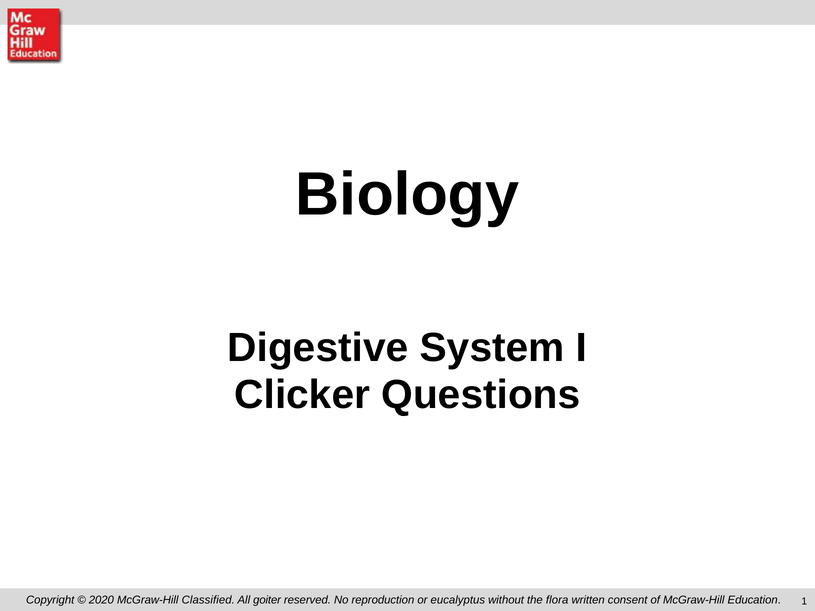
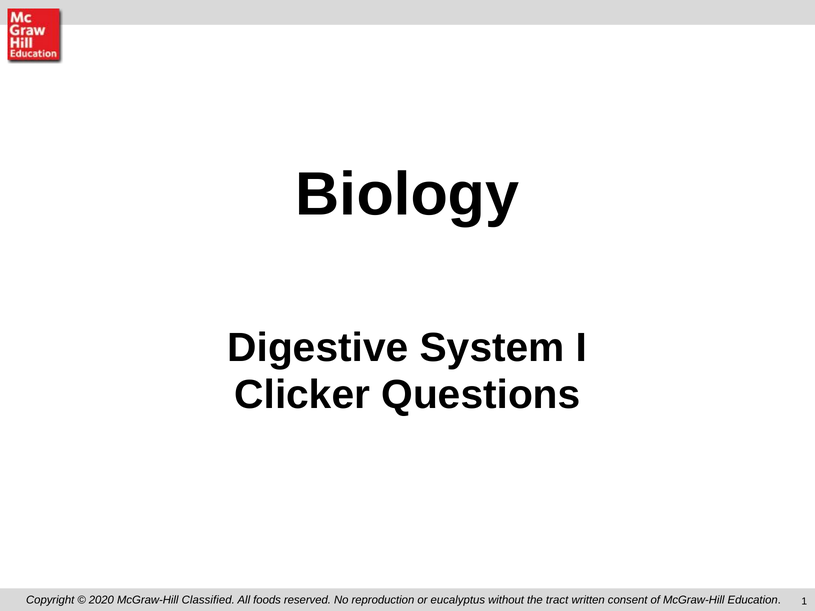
goiter: goiter -> foods
flora: flora -> tract
